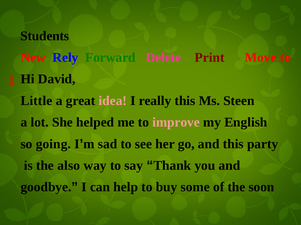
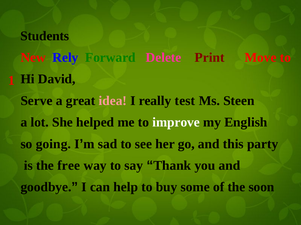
Little: Little -> Serve
really this: this -> test
improve colour: pink -> white
also: also -> free
